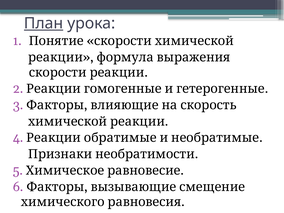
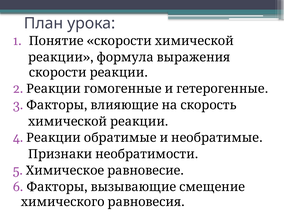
План underline: present -> none
